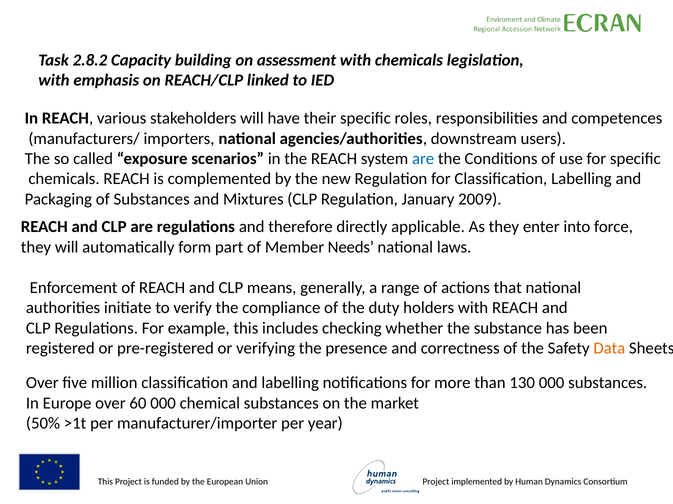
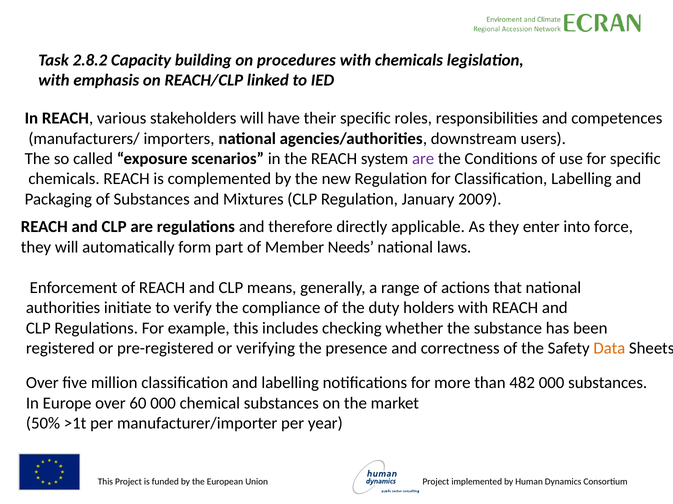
assessment: assessment -> procedures
are at (423, 159) colour: blue -> purple
130: 130 -> 482
